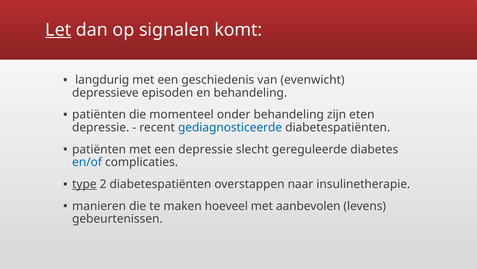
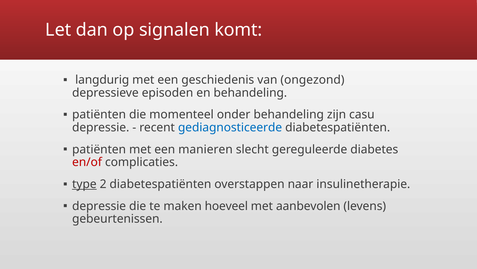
Let underline: present -> none
evenwicht: evenwicht -> ongezond
eten: eten -> casu
een depressie: depressie -> manieren
en/of colour: blue -> red
manieren at (99, 206): manieren -> depressie
